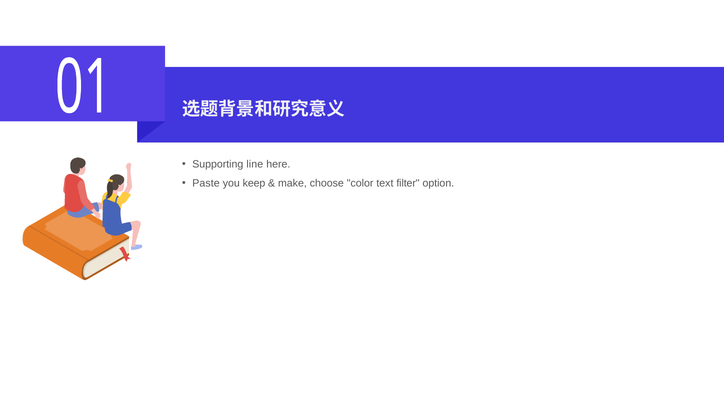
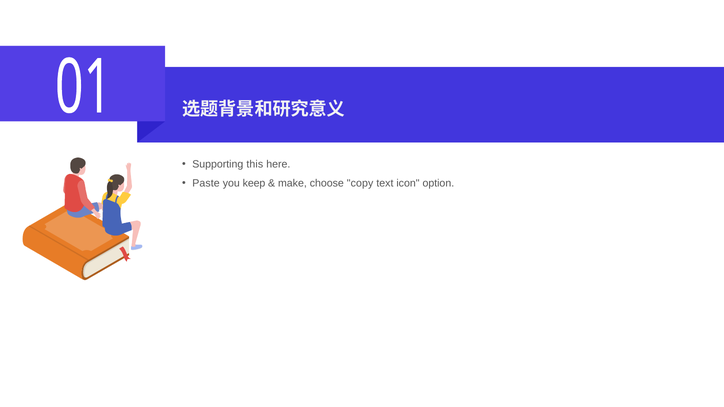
line: line -> this
color: color -> copy
filter: filter -> icon
